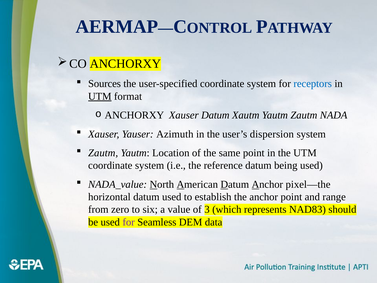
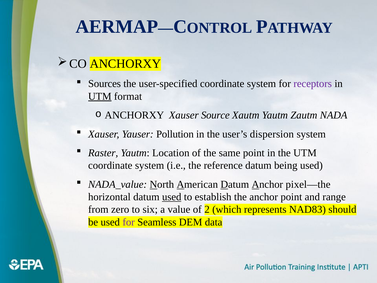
receptors colour: blue -> purple
Xauser Datum: Datum -> Source
Azimuth: Azimuth -> Pollution
Zautm at (103, 153): Zautm -> Raster
used at (172, 197) underline: none -> present
3: 3 -> 2
